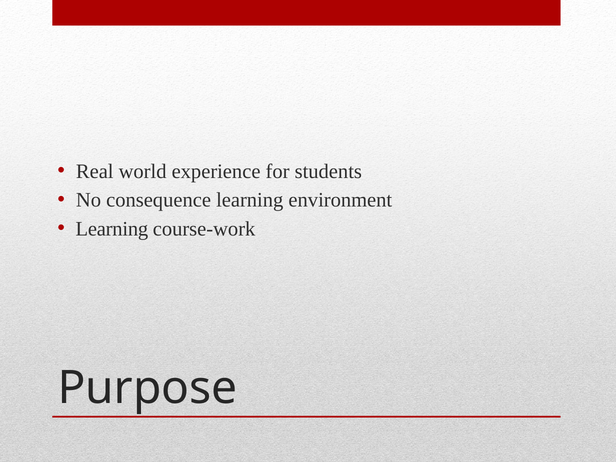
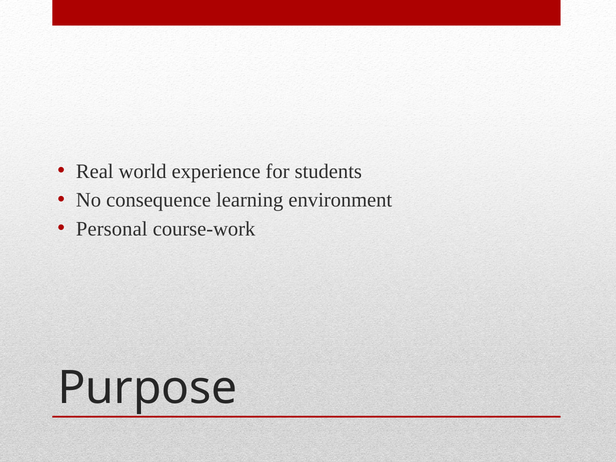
Learning at (112, 229): Learning -> Personal
